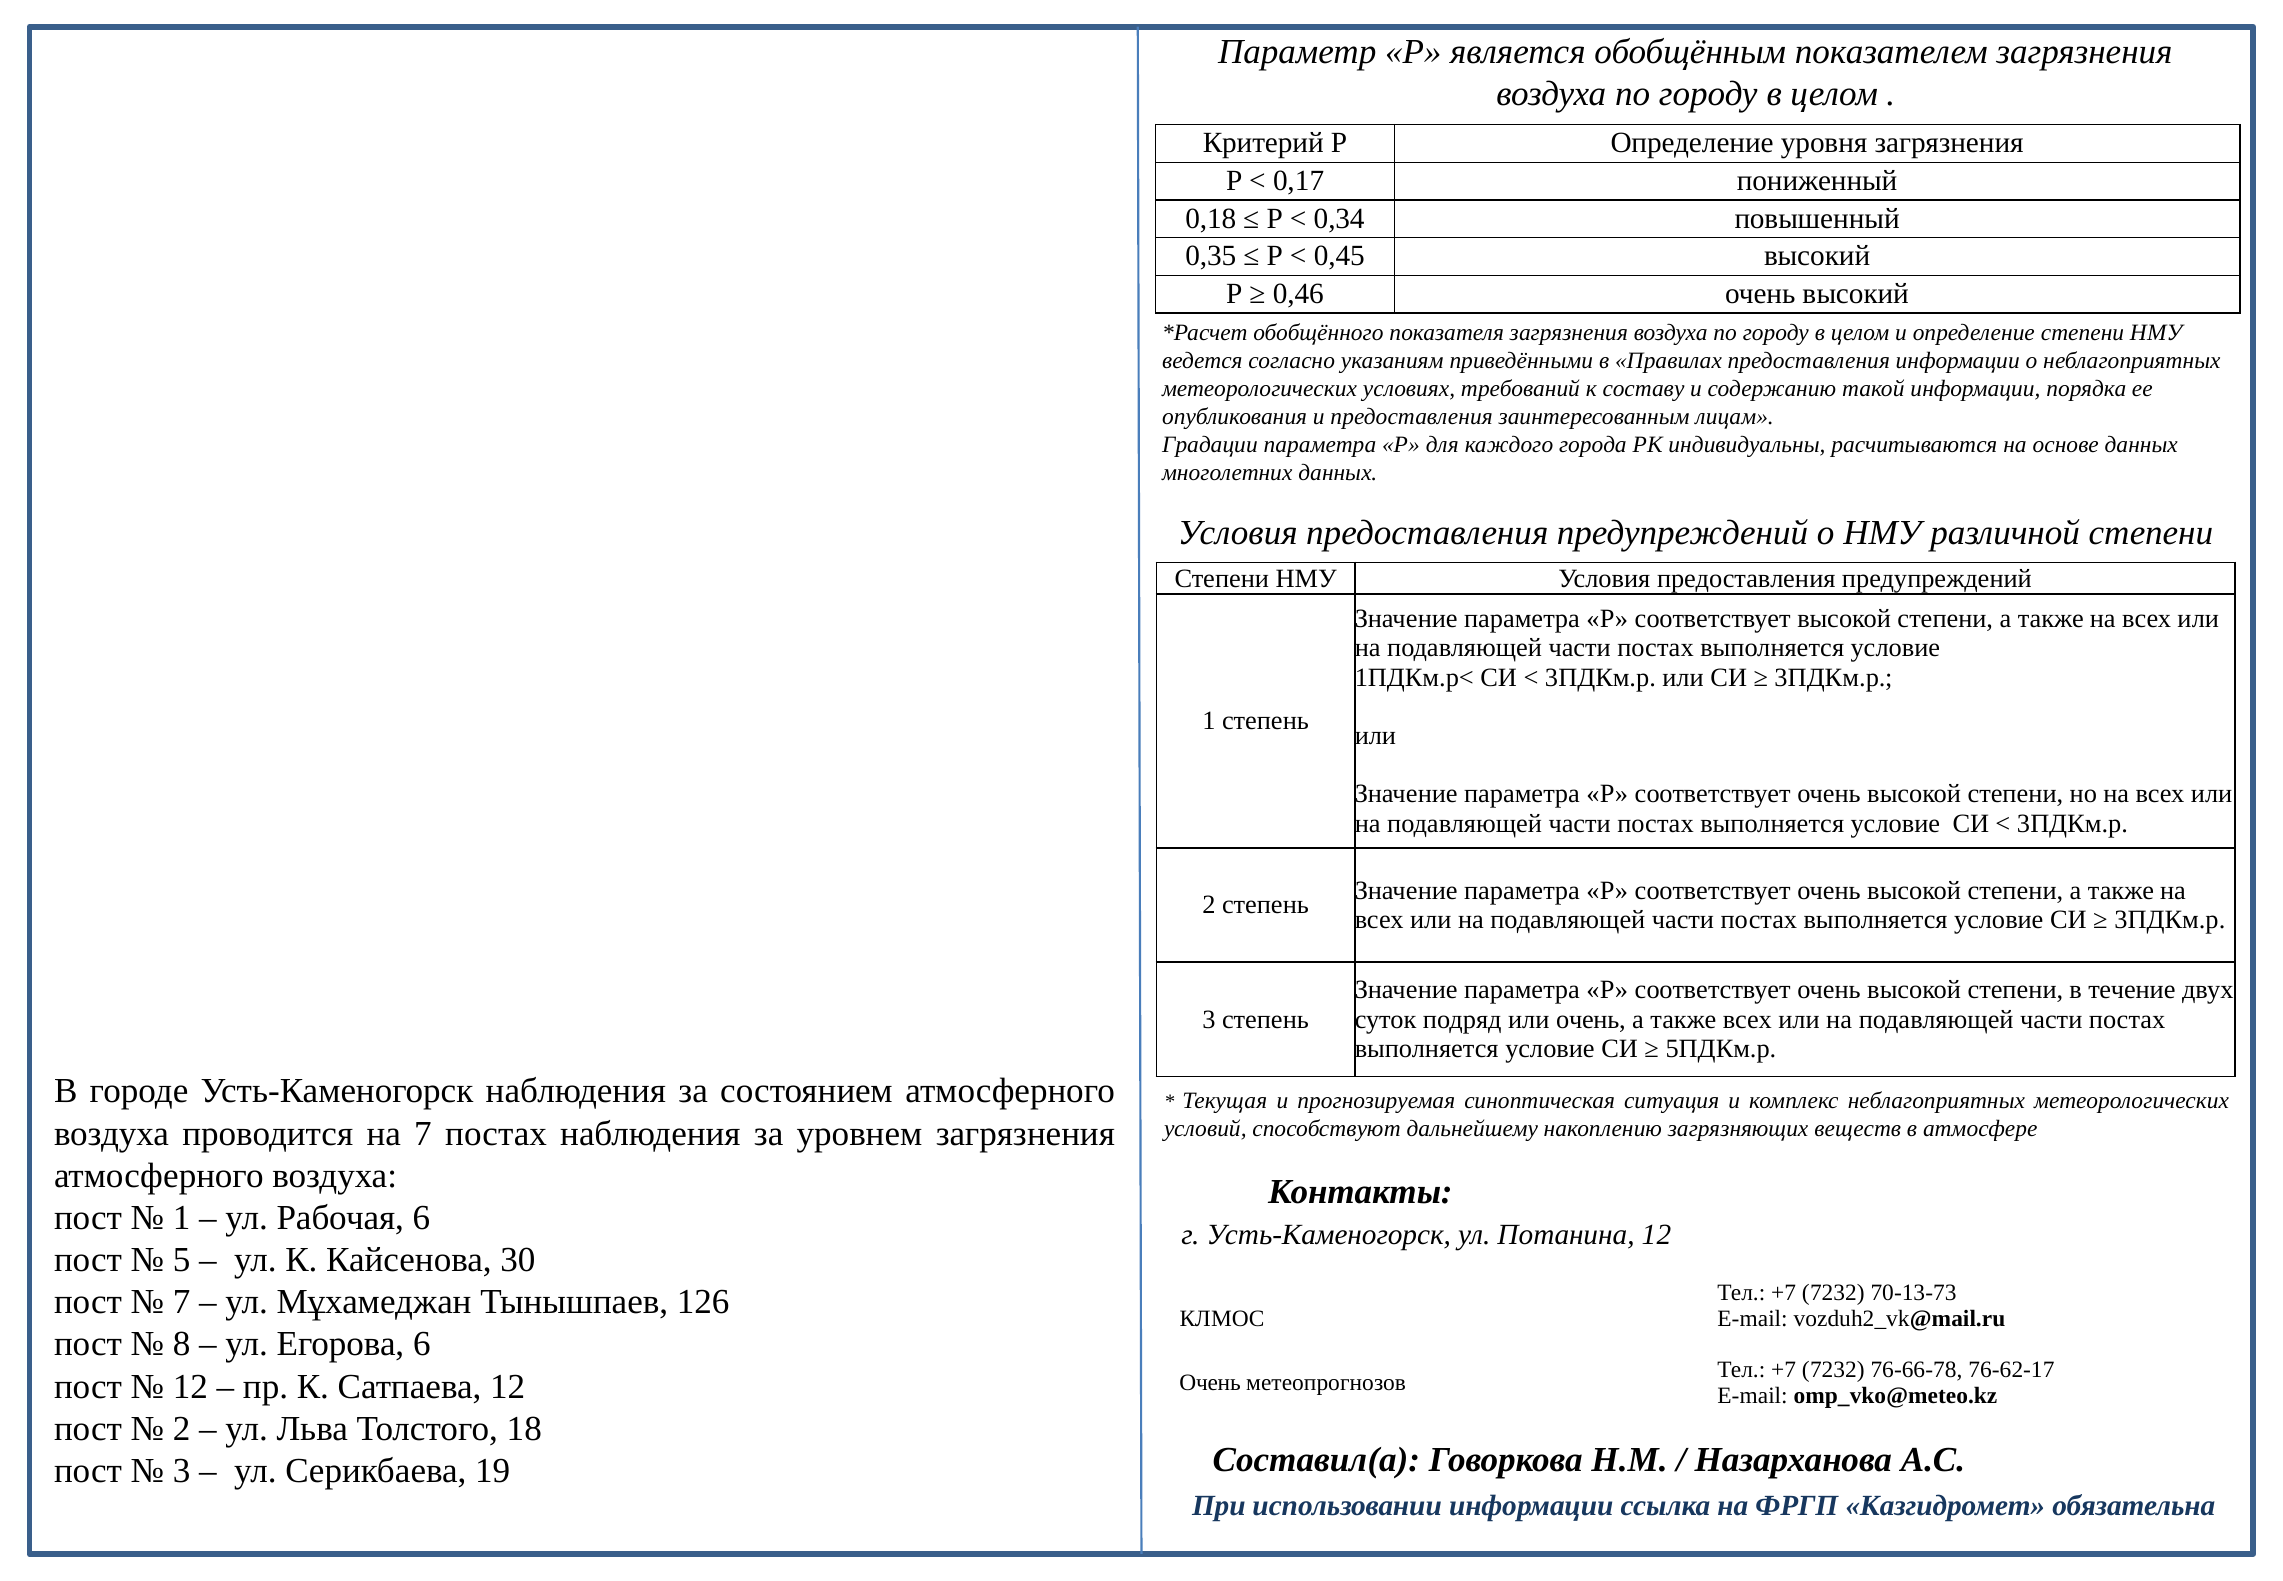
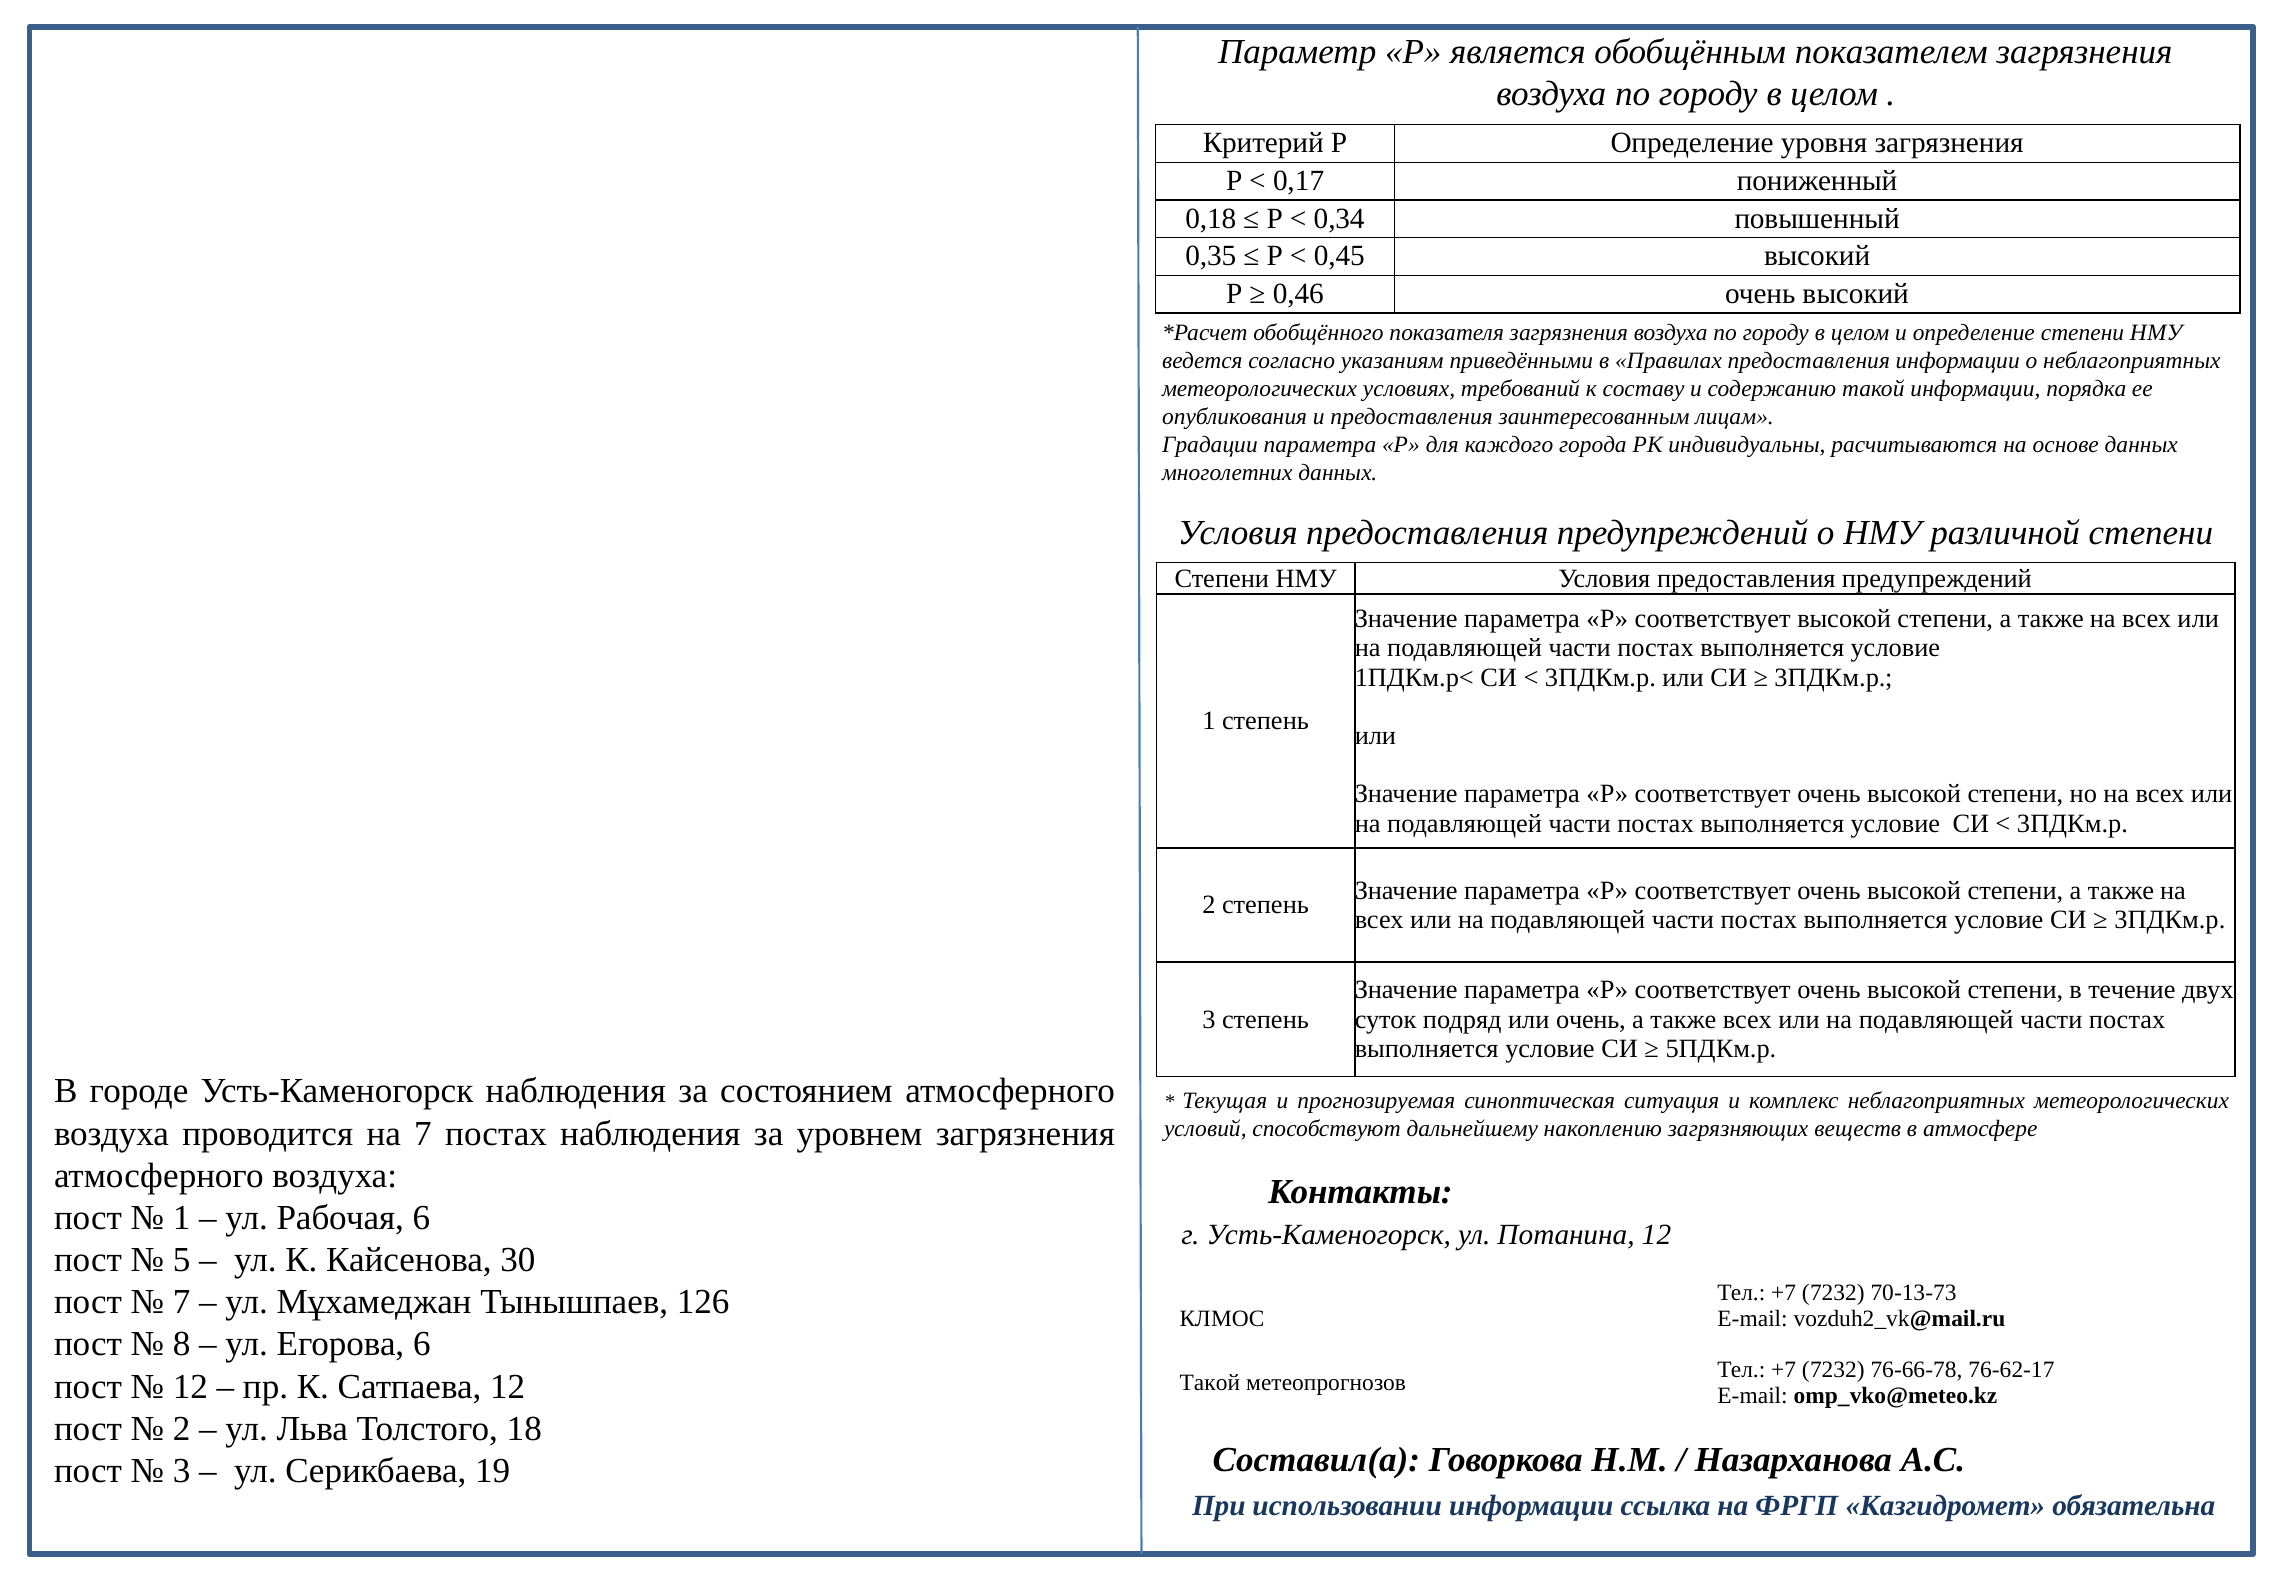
Очень at (1210, 1383): Очень -> Такой
